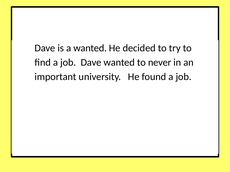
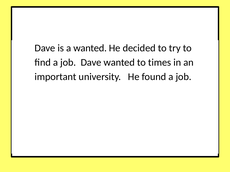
never: never -> times
